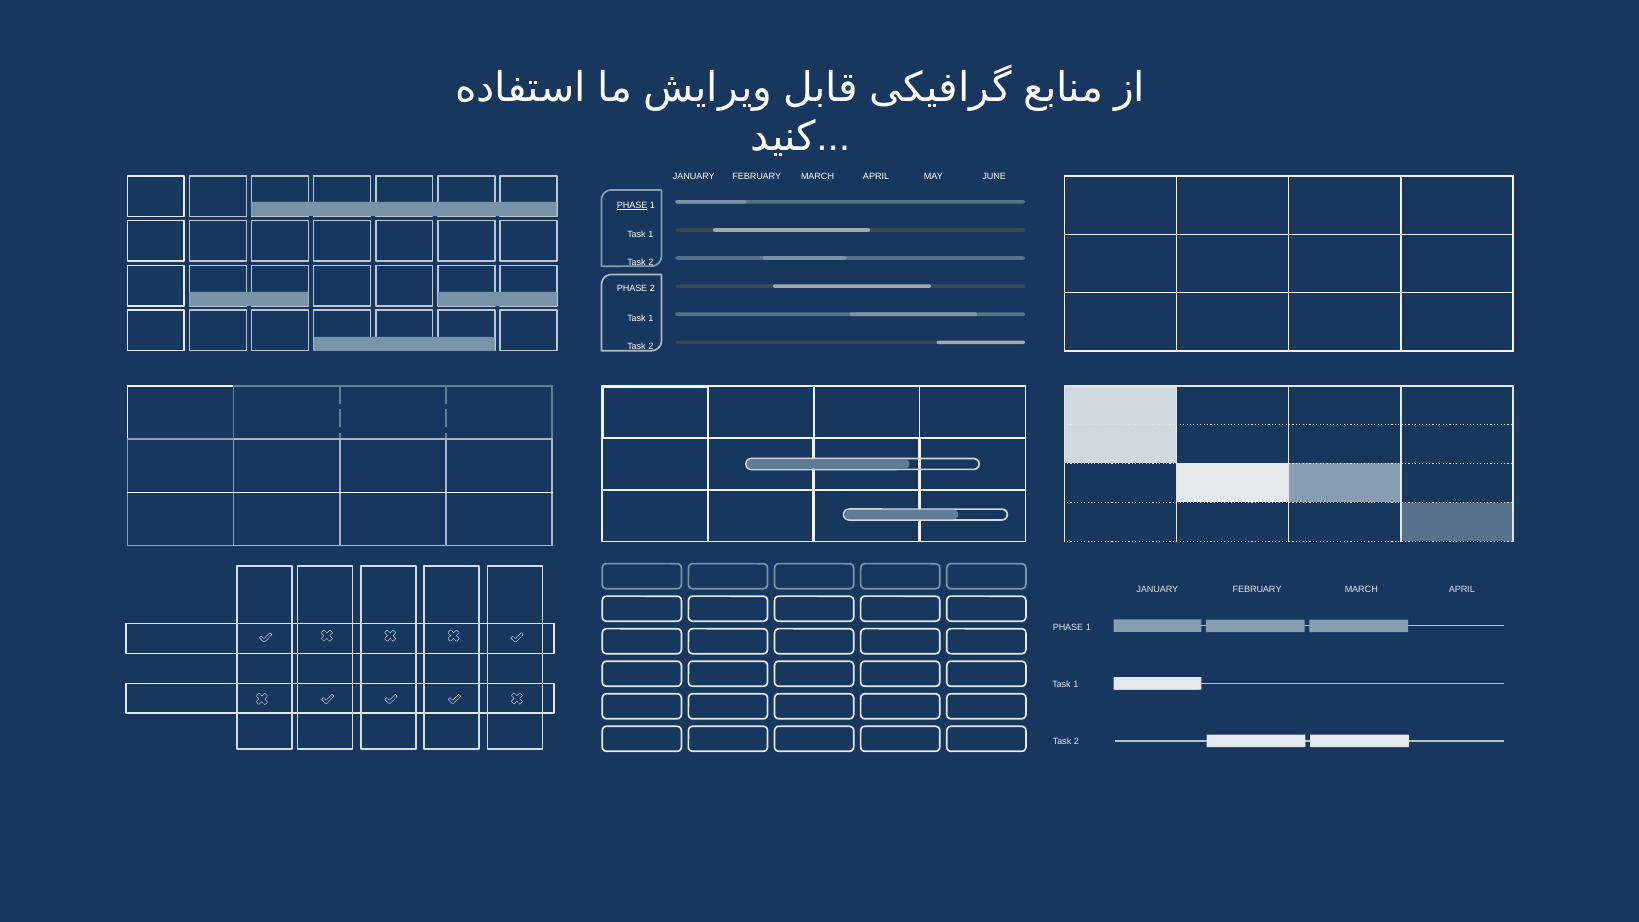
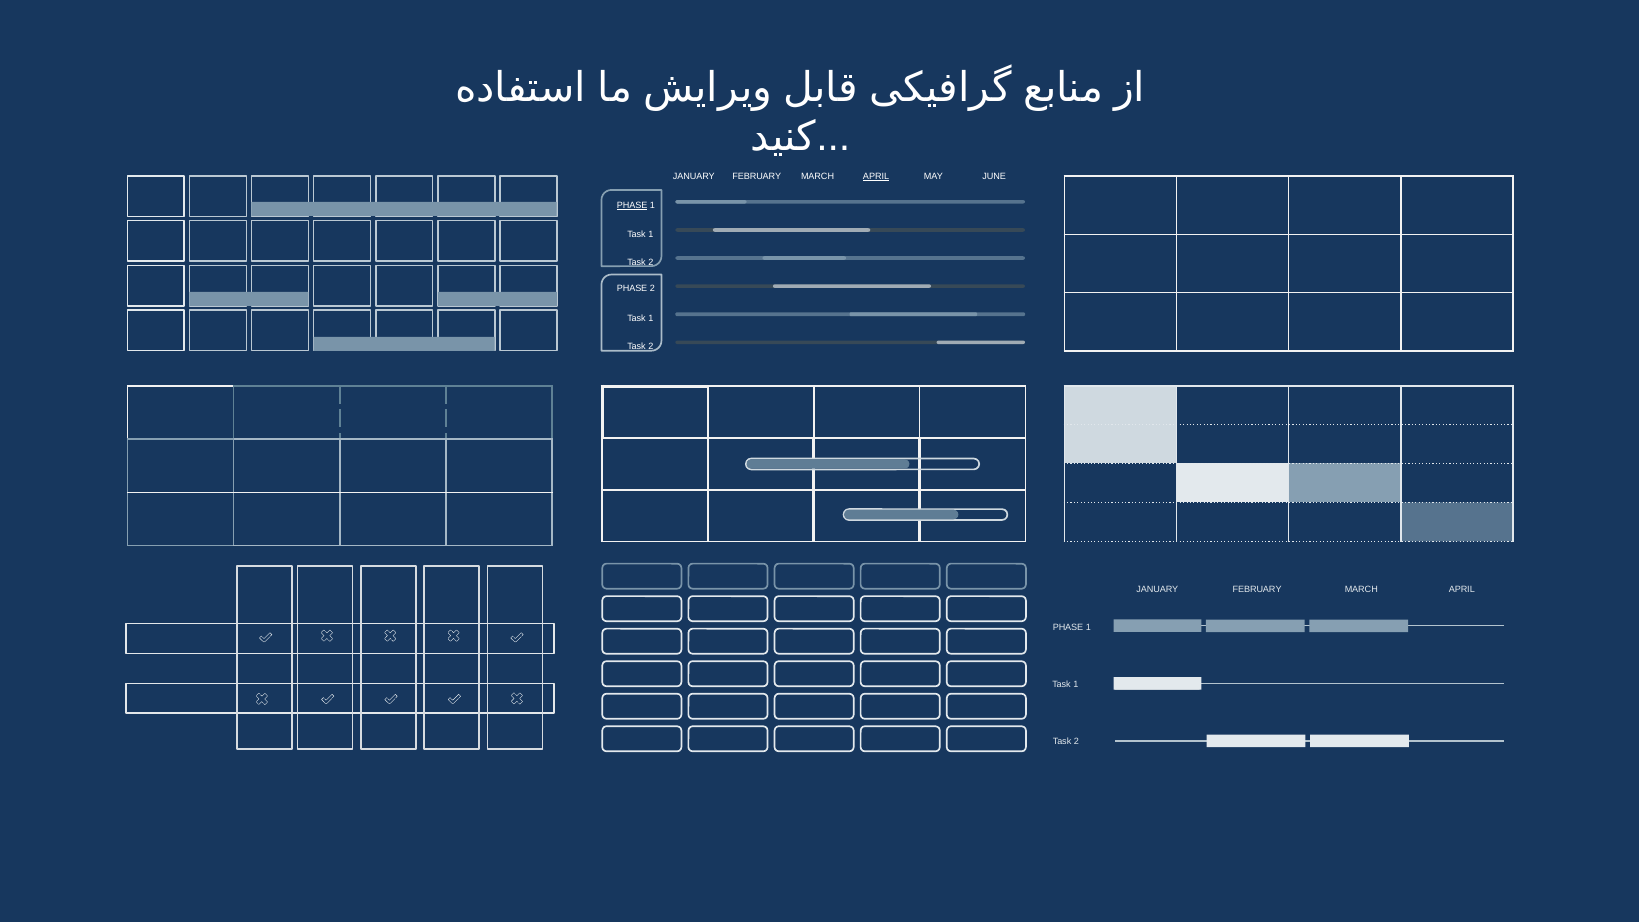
APRIL at (876, 177) underline: none -> present
